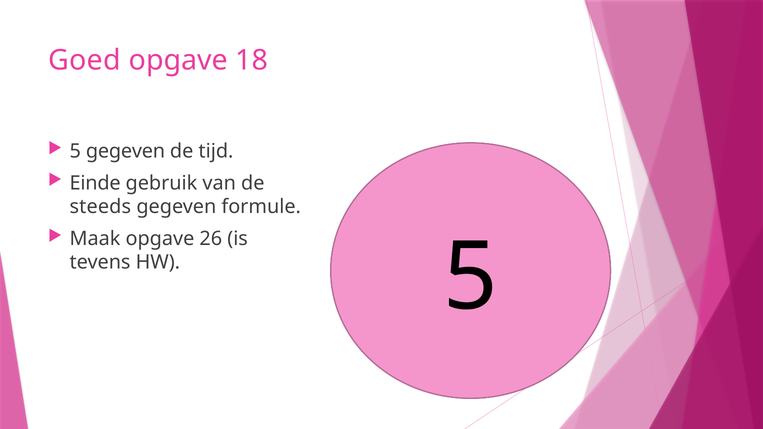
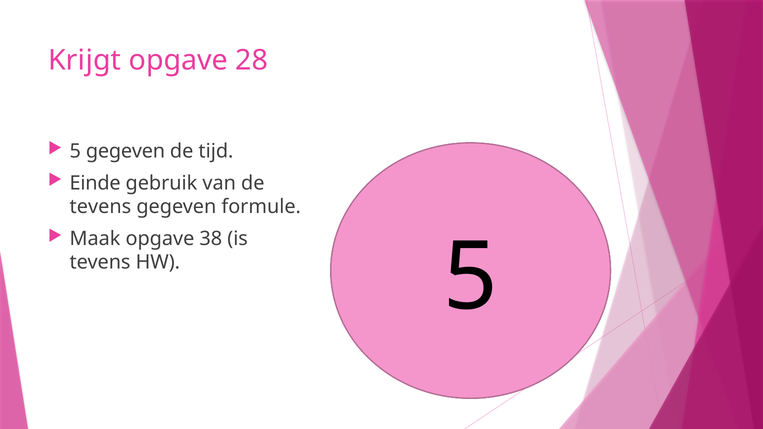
Goed: Goed -> Krijgt
18: 18 -> 28
steeds at (100, 207): steeds -> tevens
26: 26 -> 38
